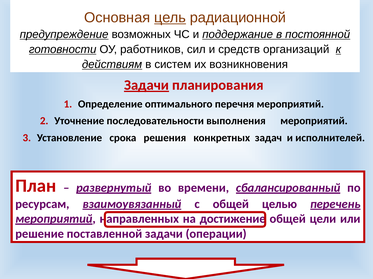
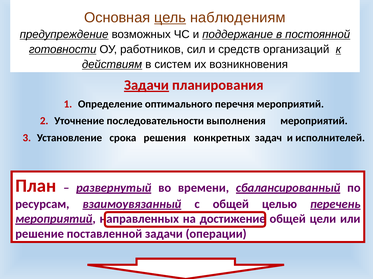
радиационной: радиационной -> наблюдениям
